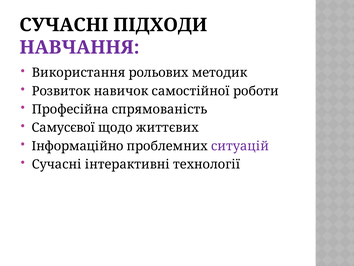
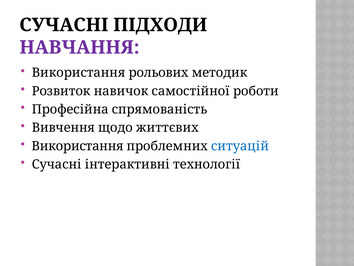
Самусєвої: Самусєвої -> Вивчення
Інформаційно at (78, 146): Інформаційно -> Використання
ситуацій colour: purple -> blue
